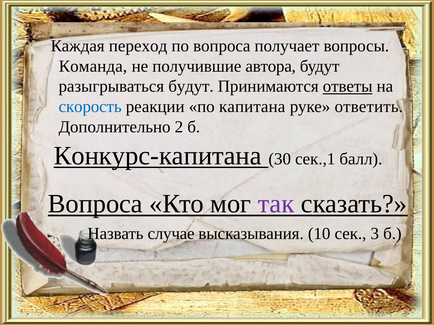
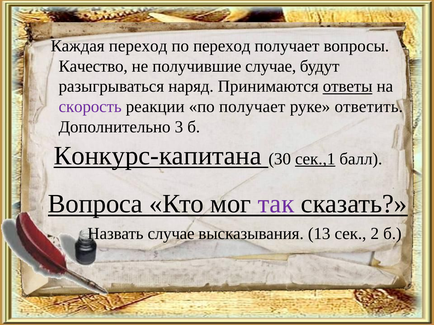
по вопроса: вопроса -> переход
Команда: Команда -> Качество
получившие автора: автора -> случае
разыгрываться будут: будут -> наряд
скорость colour: blue -> purple
по капитана: капитана -> получает
2: 2 -> 3
сек.,1 underline: none -> present
10: 10 -> 13
3: 3 -> 2
